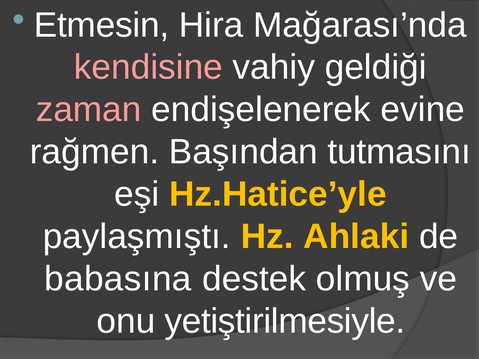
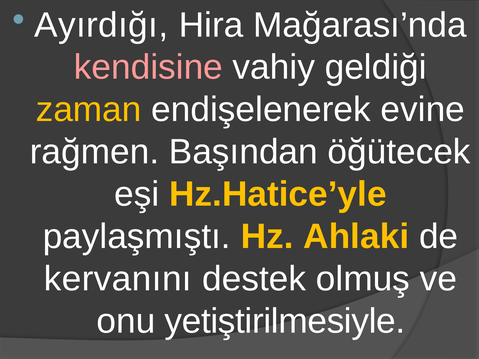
Etmesin: Etmesin -> Ayırdığı
zaman colour: pink -> yellow
tutmasını: tutmasını -> öğütecek
babasına: babasına -> kervanını
